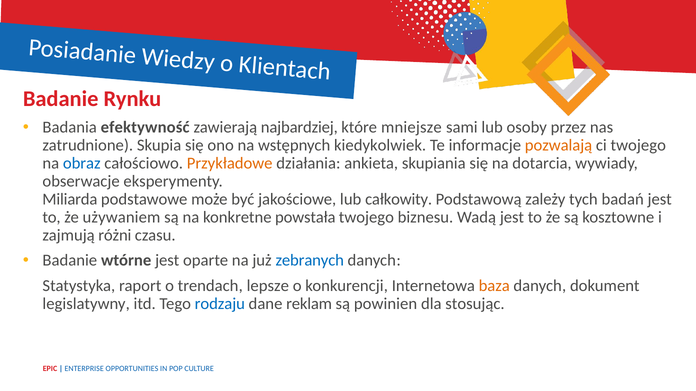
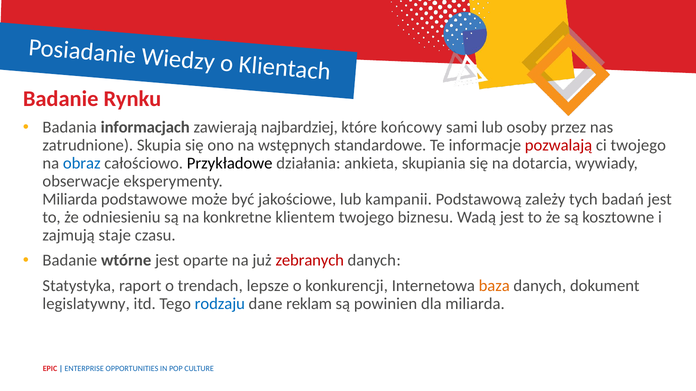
efektywność: efektywność -> informacjach
mniejsze: mniejsze -> końcowy
kiedykolwiek: kiedykolwiek -> standardowe
pozwalają colour: orange -> red
Przykładowe colour: orange -> black
całkowity: całkowity -> kampanii
używaniem: używaniem -> odniesieniu
powstała: powstała -> klientem
różni: różni -> staje
zebranych colour: blue -> red
dla stosując: stosując -> miliarda
